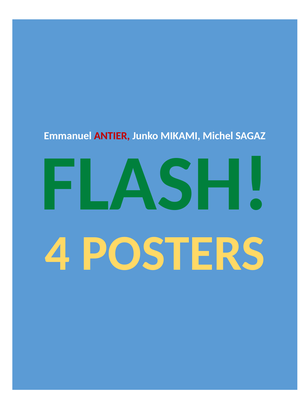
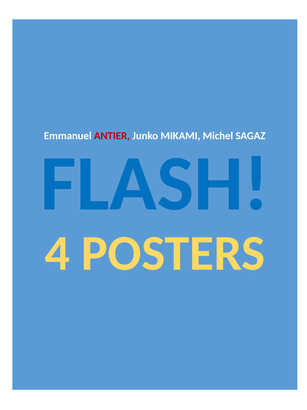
FLASH colour: green -> blue
